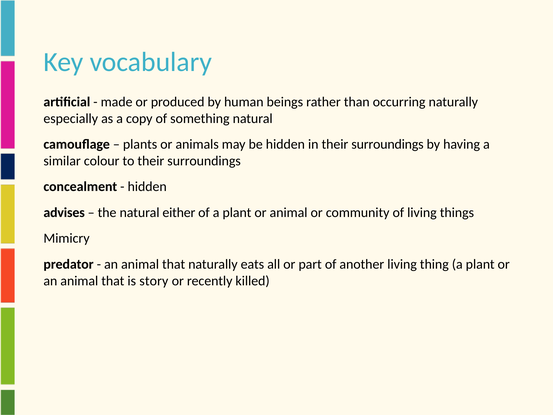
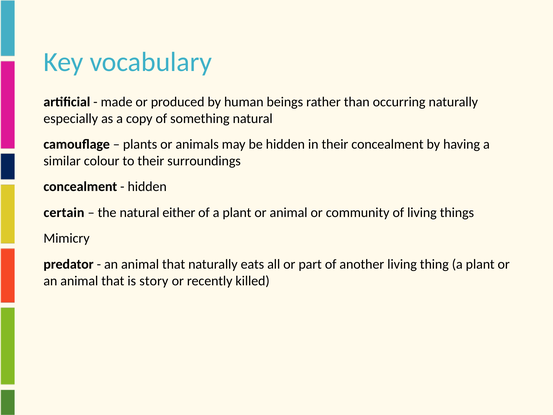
in their surroundings: surroundings -> concealment
advises: advises -> certain
